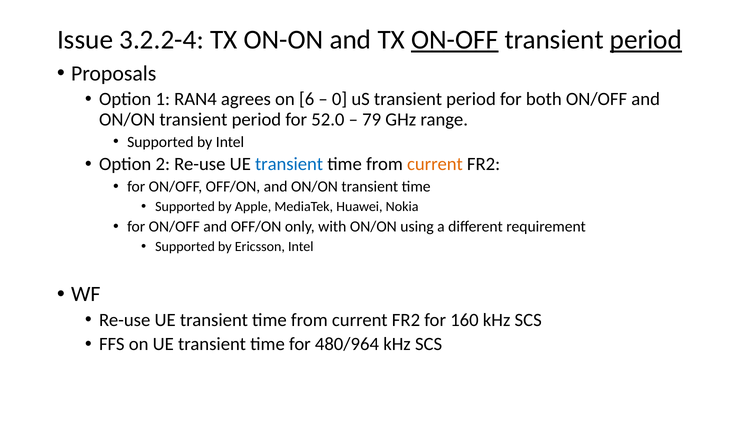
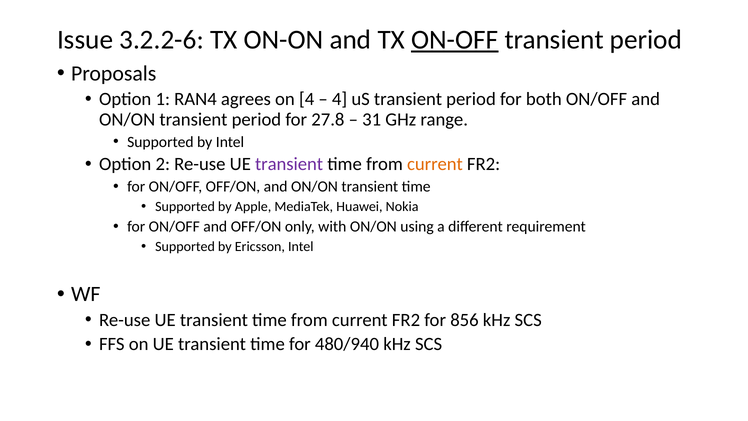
3.2.2-4: 3.2.2-4 -> 3.2.2-6
period at (646, 40) underline: present -> none
on 6: 6 -> 4
0 at (340, 99): 0 -> 4
52.0: 52.0 -> 27.8
79: 79 -> 31
transient at (289, 164) colour: blue -> purple
160: 160 -> 856
480/964: 480/964 -> 480/940
